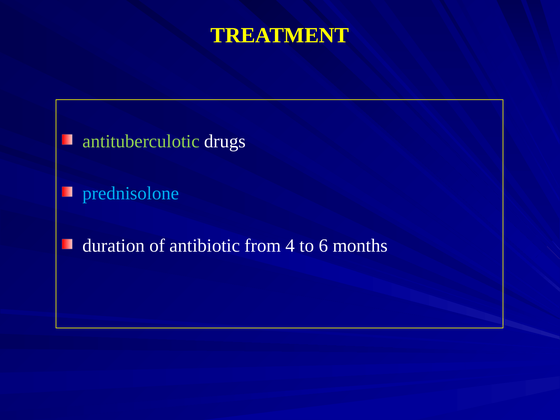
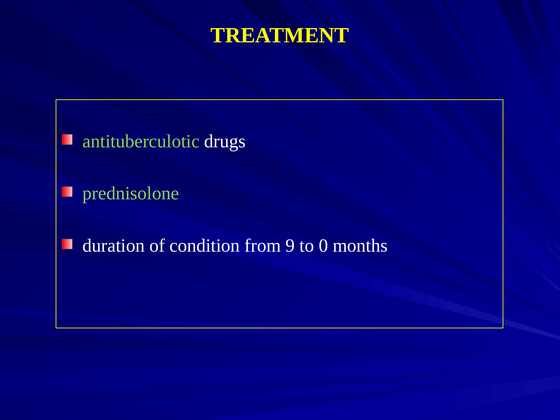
prednisolone colour: light blue -> light green
antibiotic: antibiotic -> condition
4: 4 -> 9
6: 6 -> 0
